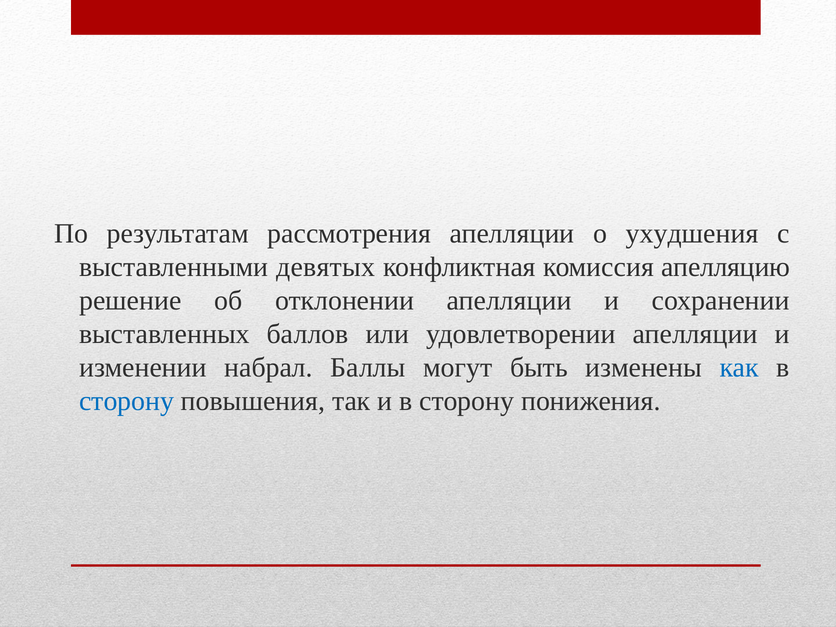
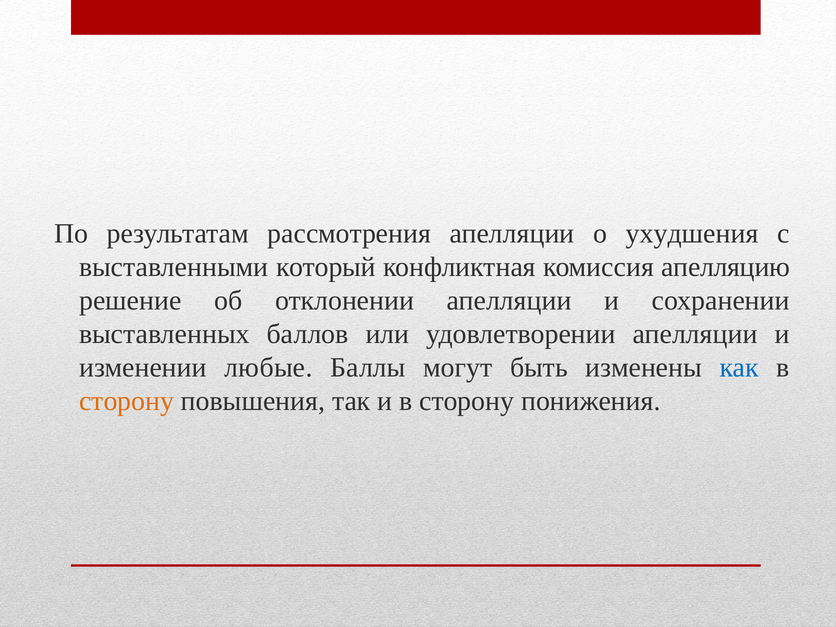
девятых: девятых -> который
набрал: набрал -> любые
сторону at (127, 401) colour: blue -> orange
